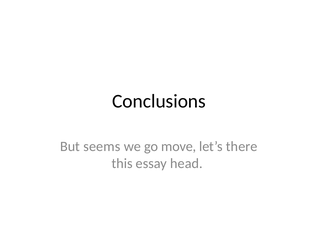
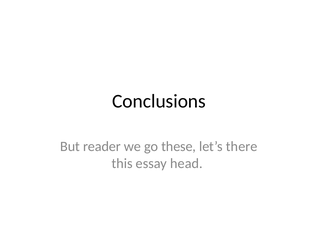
seems: seems -> reader
move: move -> these
